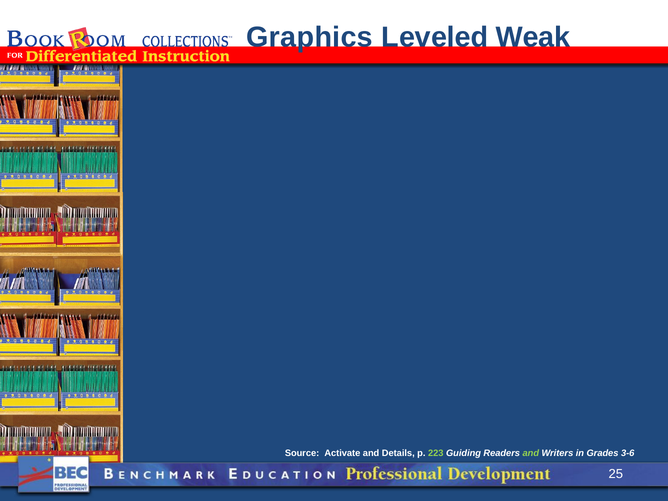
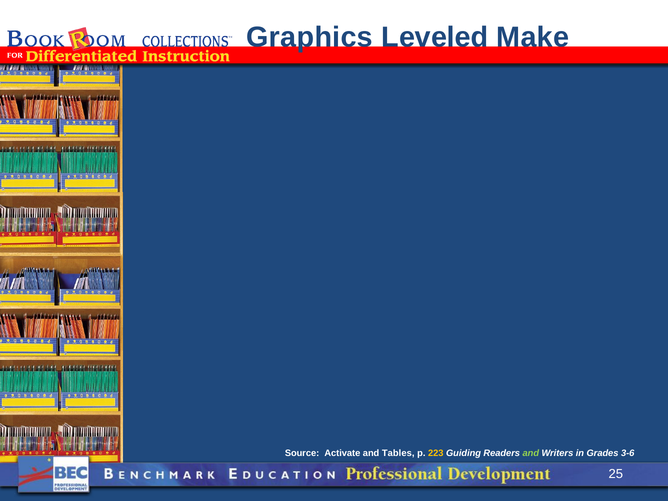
Weak: Weak -> Make
Details: Details -> Tables
223 colour: light green -> yellow
